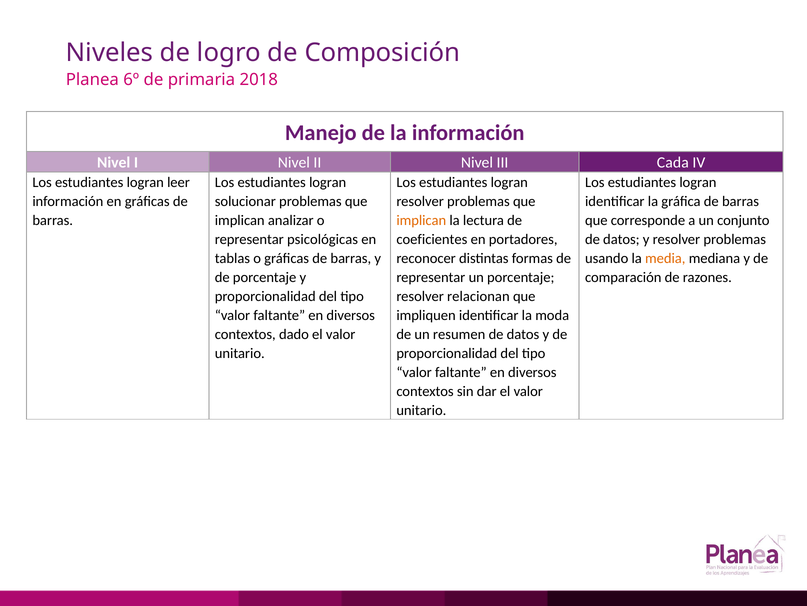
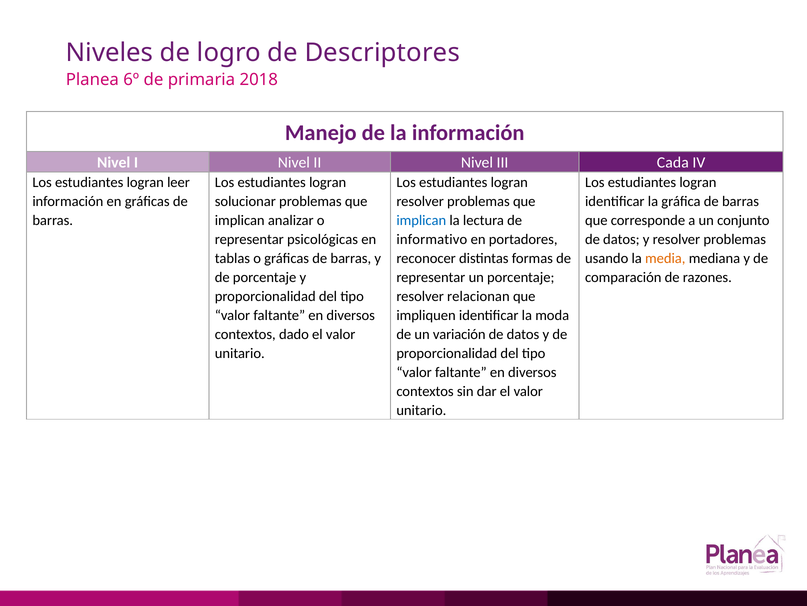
Composición: Composición -> Descriptores
implican at (421, 220) colour: orange -> blue
coeficientes: coeficientes -> informativo
resumen: resumen -> variación
